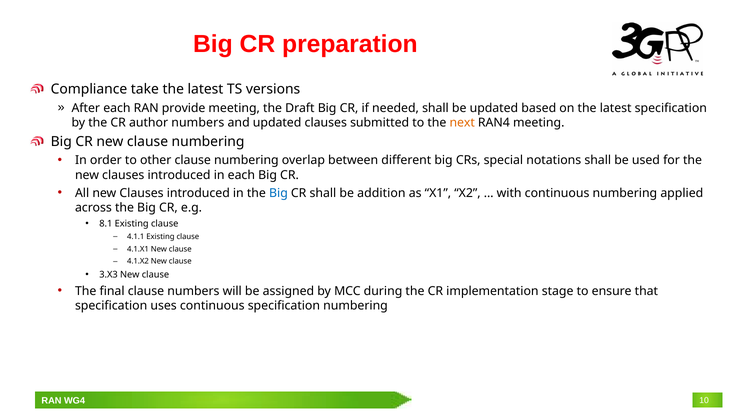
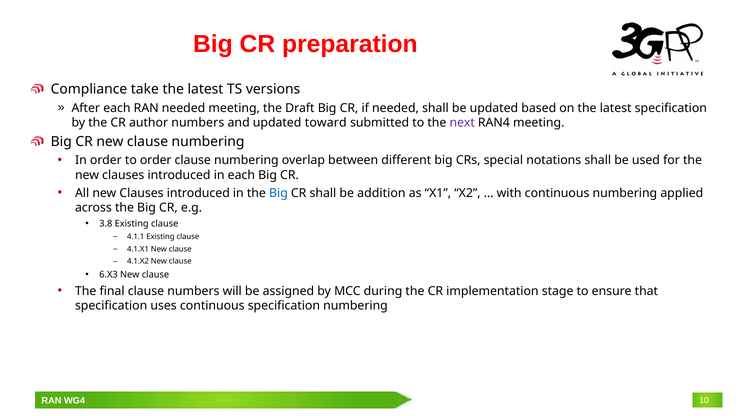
RAN provide: provide -> needed
updated clauses: clauses -> toward
next colour: orange -> purple
to other: other -> order
8.1: 8.1 -> 3.8
3.X3: 3.X3 -> 6.X3
